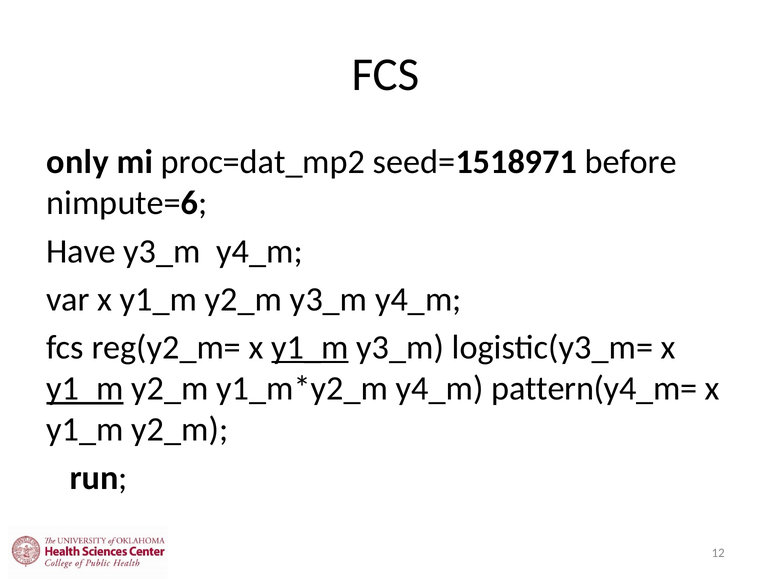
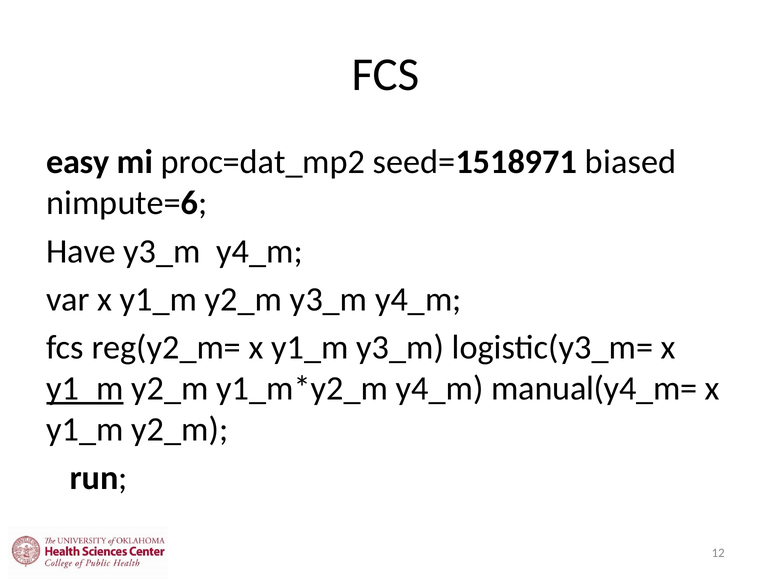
only: only -> easy
before: before -> biased
y1_m at (310, 347) underline: present -> none
pattern(y4_m=: pattern(y4_m= -> manual(y4_m=
